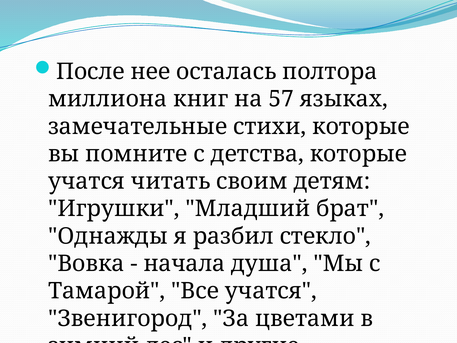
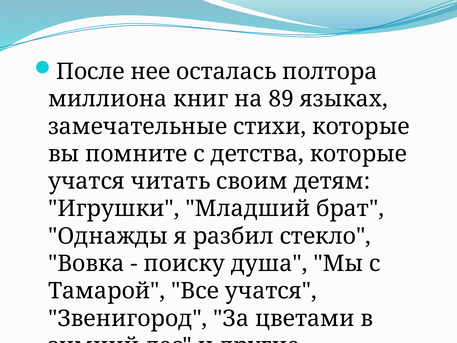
57: 57 -> 89
начала: начала -> поиску
